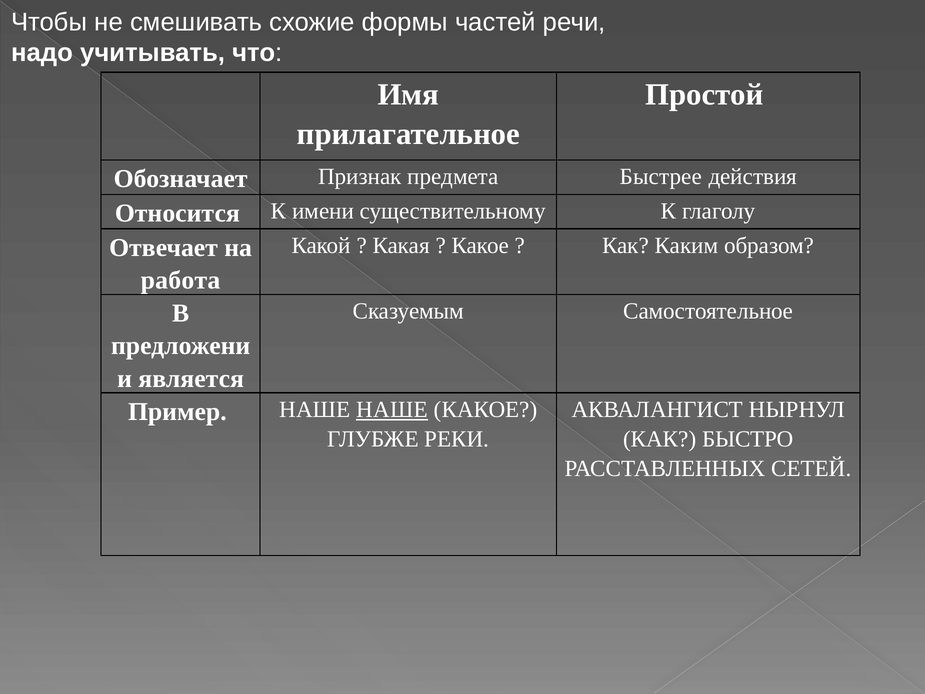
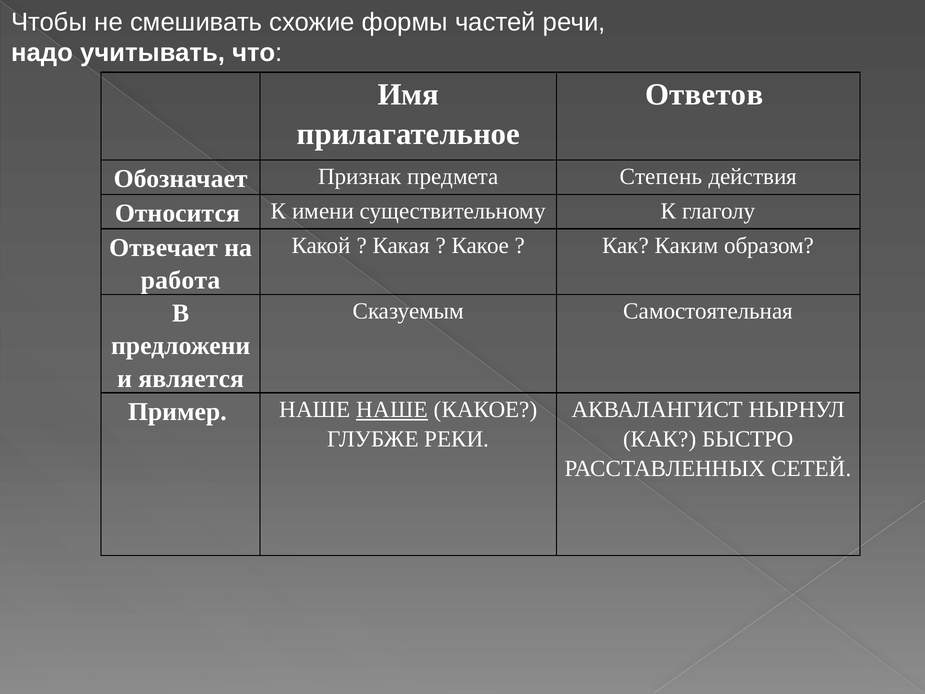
Простой: Простой -> Ответов
Быстрее: Быстрее -> Степень
Самостоятельное: Самостоятельное -> Самостоятельная
